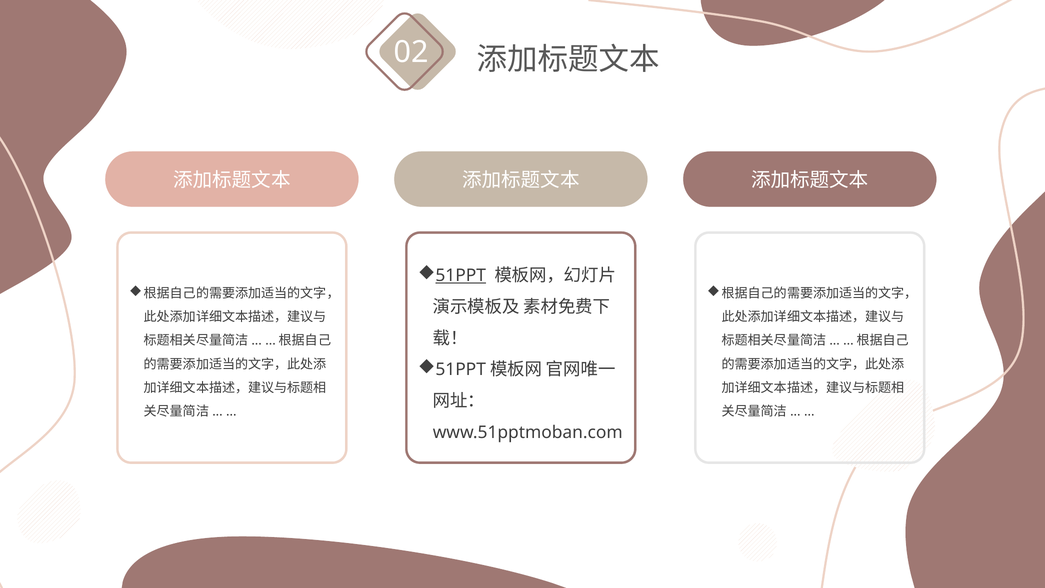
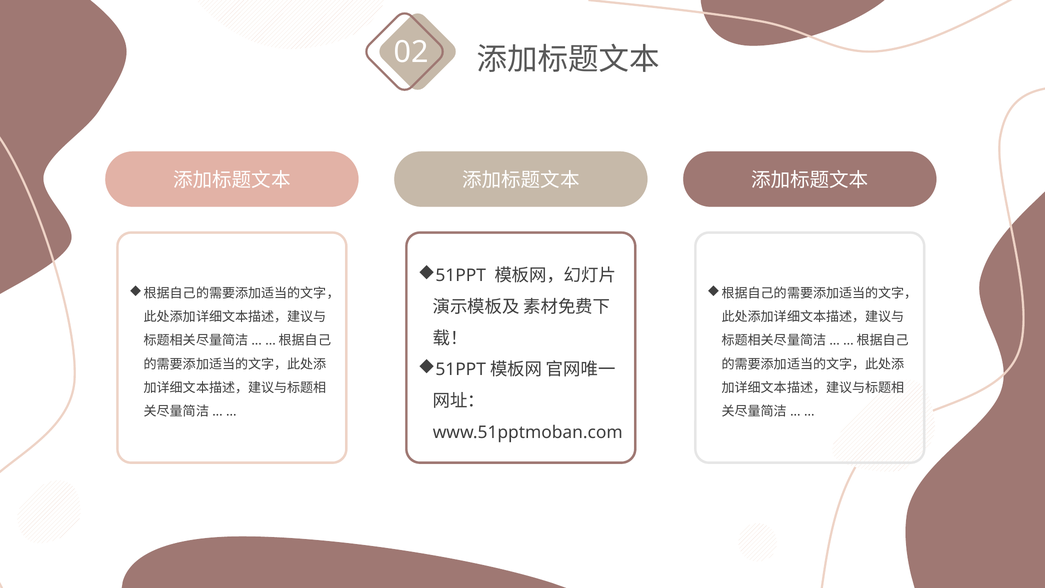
51PPT underline: present -> none
